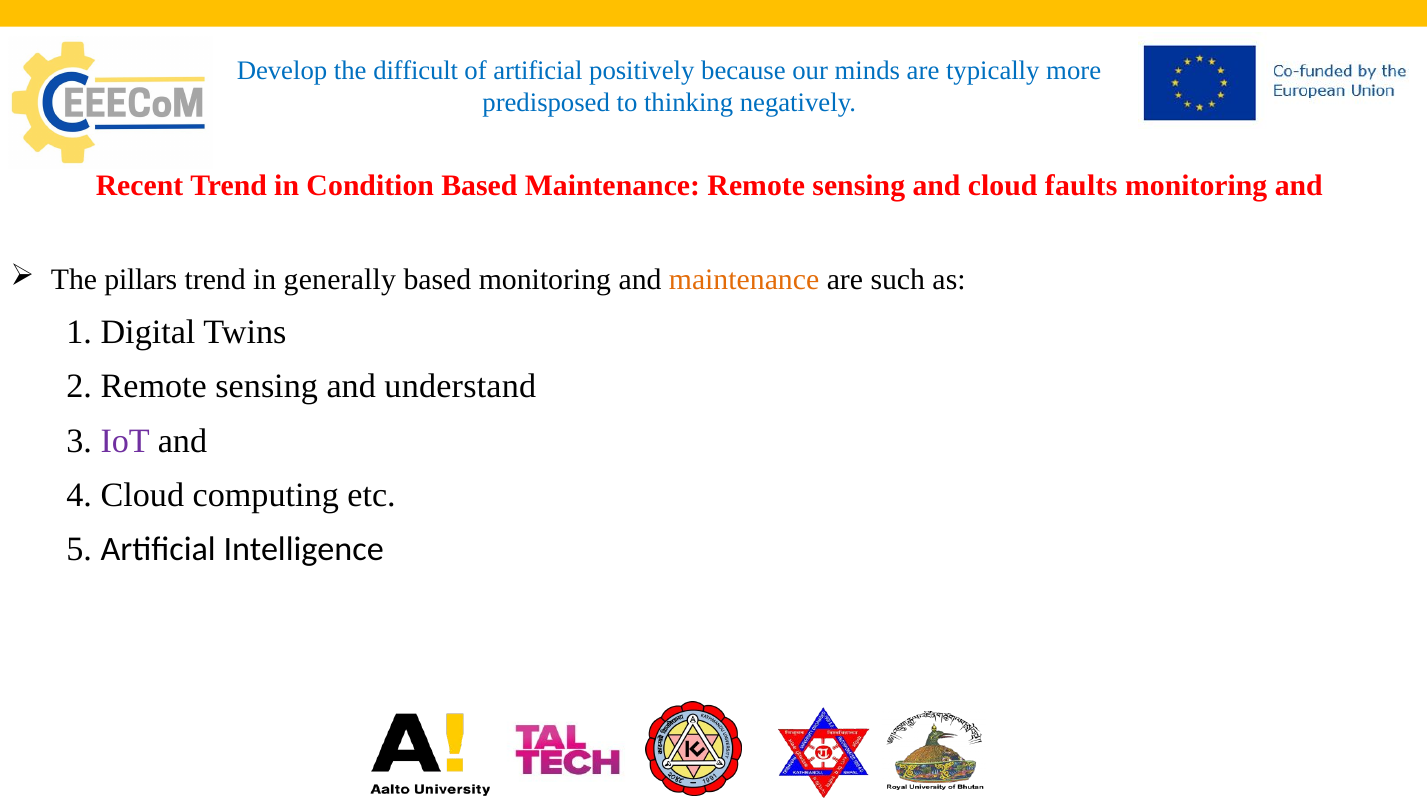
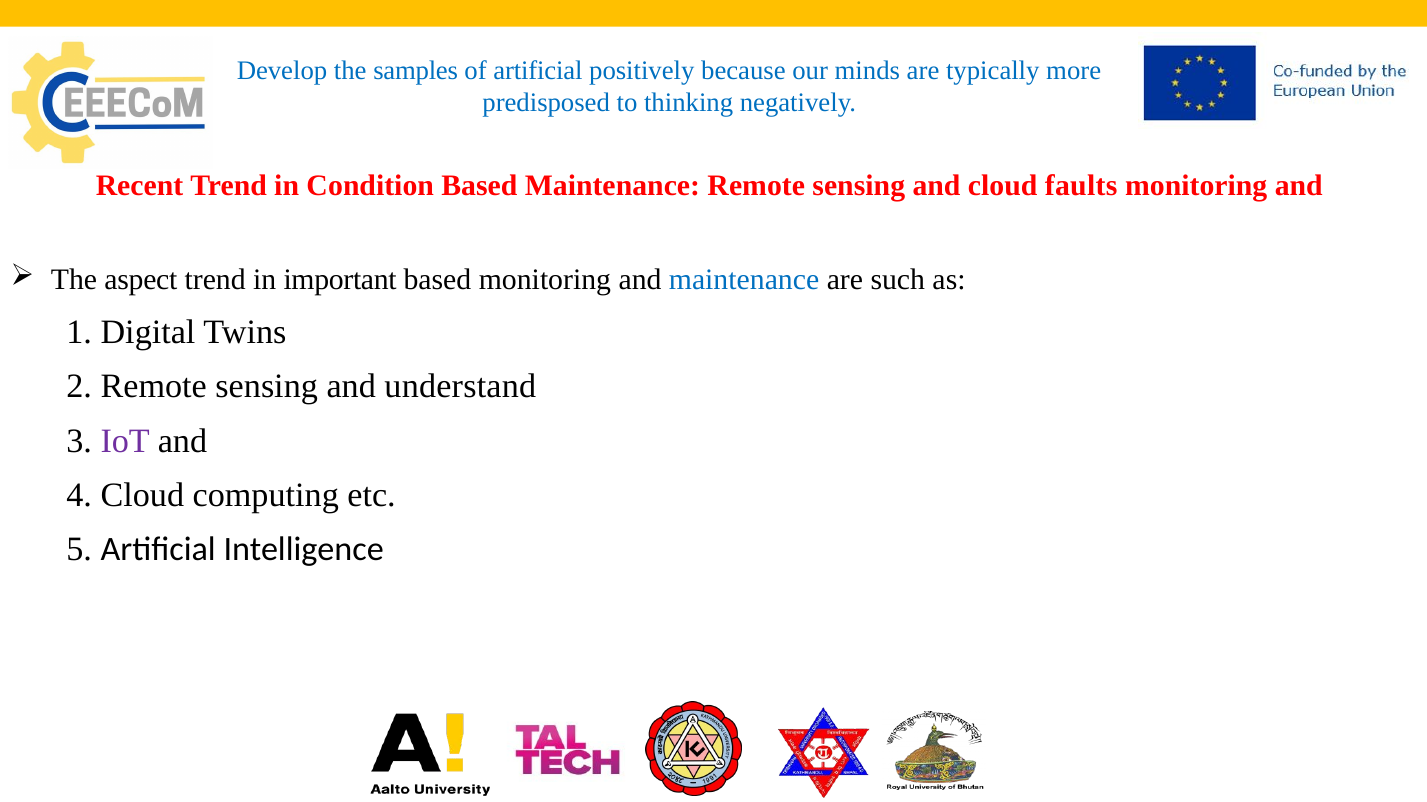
difficult: difficult -> samples
pillars: pillars -> aspect
generally: generally -> important
maintenance at (744, 280) colour: orange -> blue
